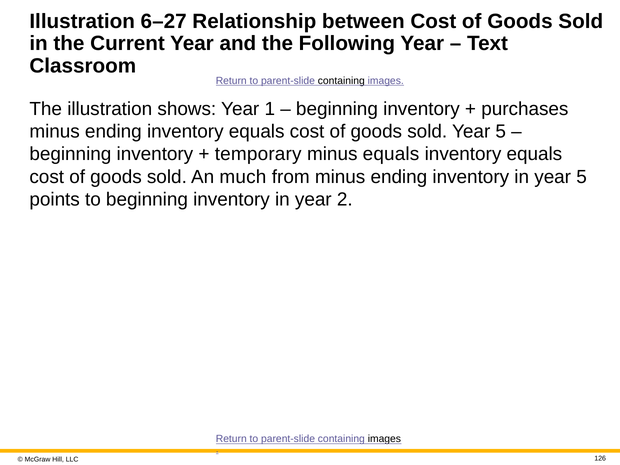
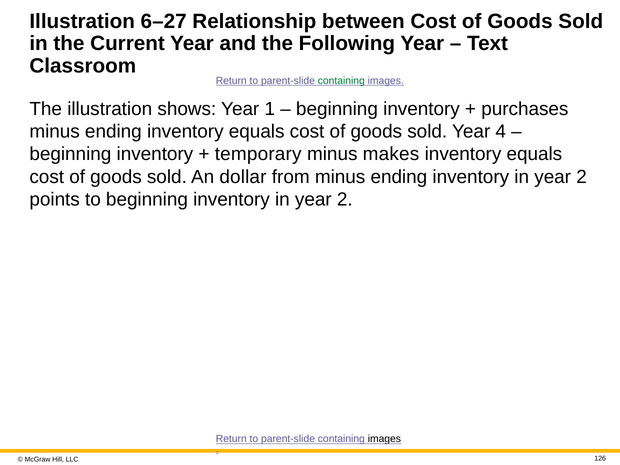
containing at (341, 81) colour: black -> green
sold Year 5: 5 -> 4
minus equals: equals -> makes
much: much -> dollar
5 at (582, 177): 5 -> 2
